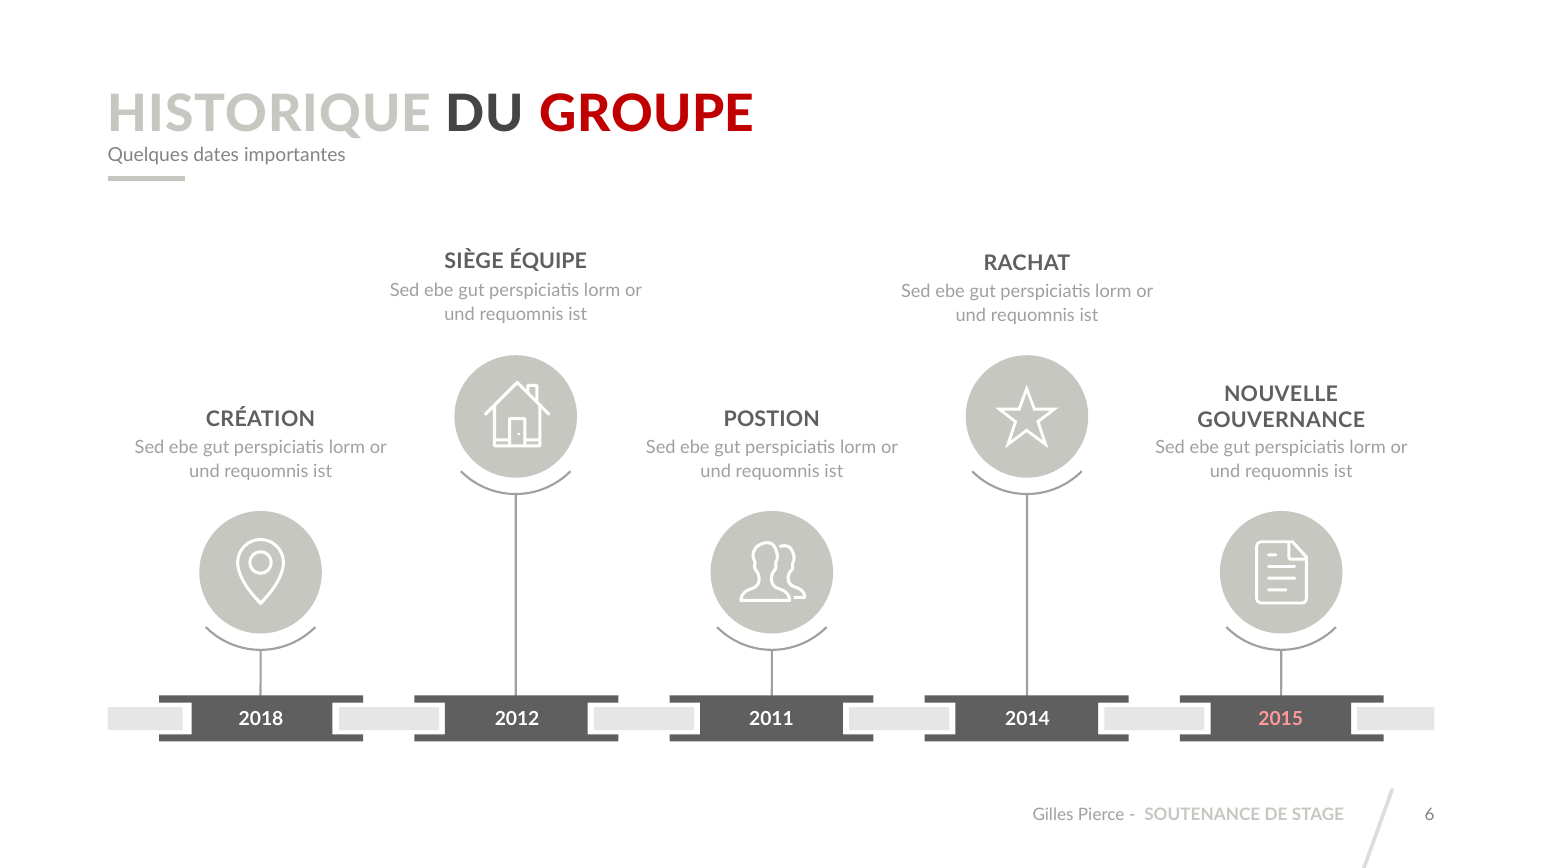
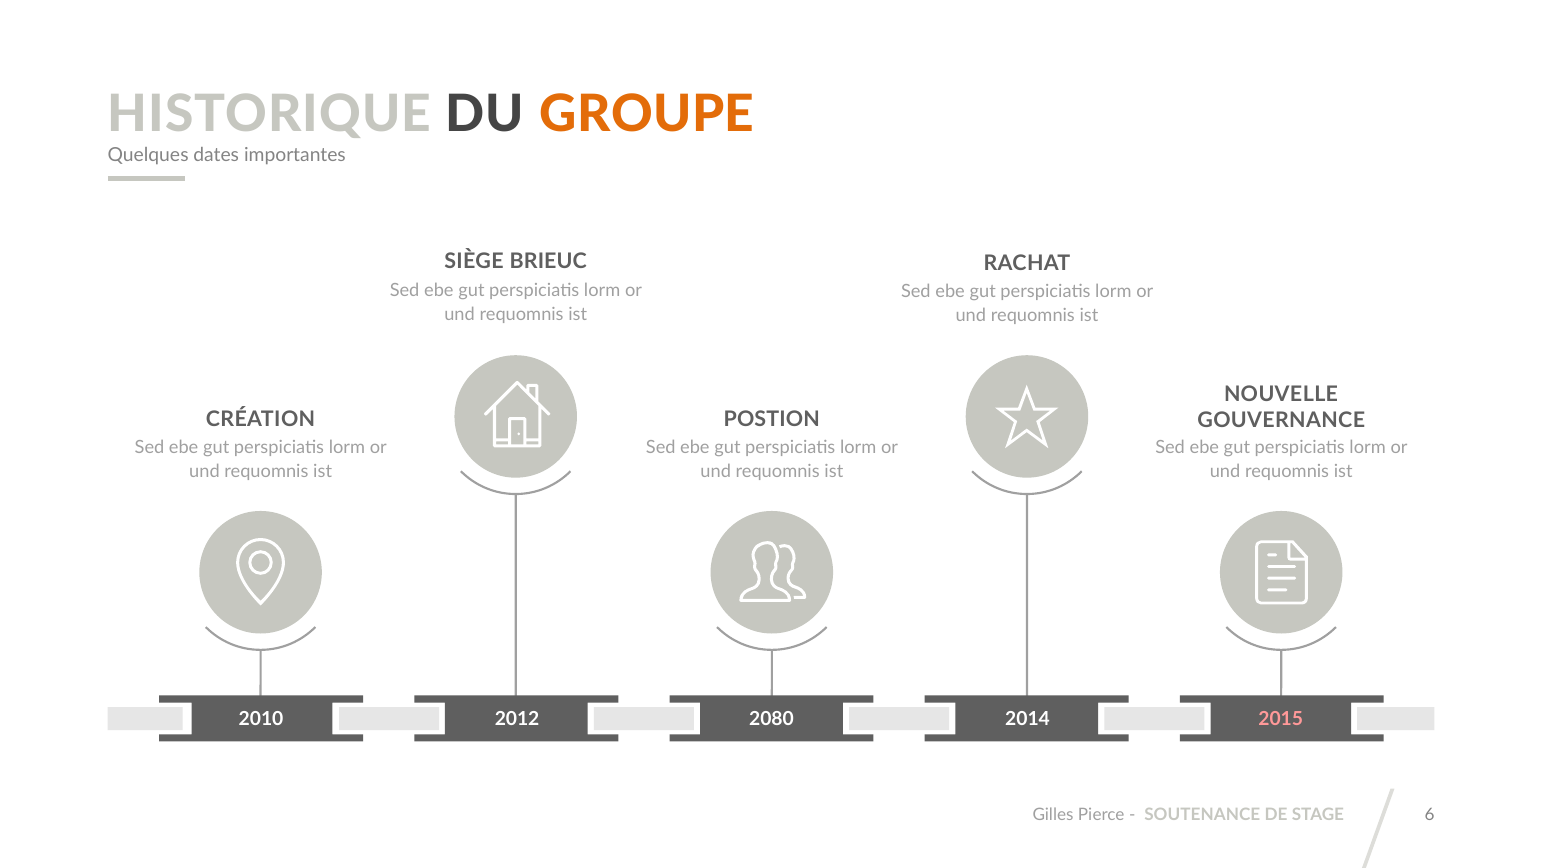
GROUPE colour: red -> orange
ÉQUIPE: ÉQUIPE -> BRIEUC
2018: 2018 -> 2010
2011: 2011 -> 2080
